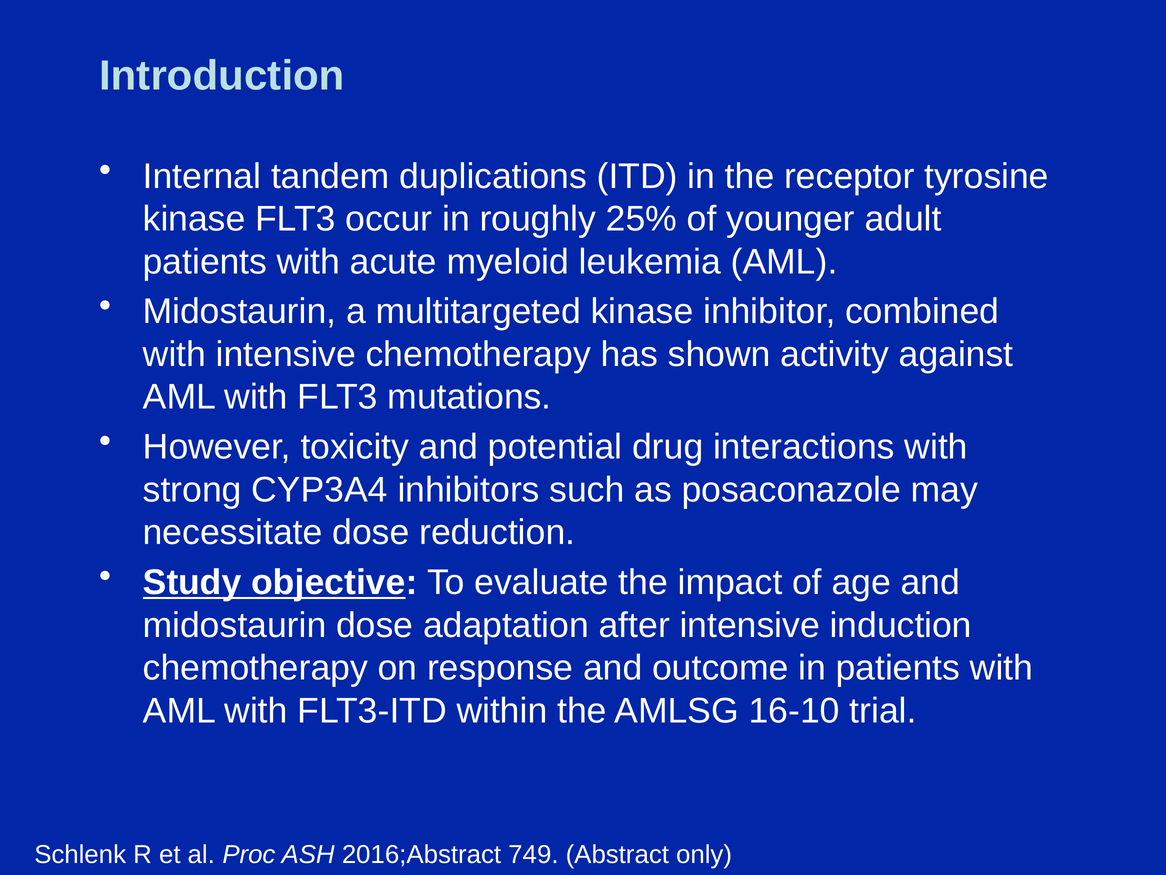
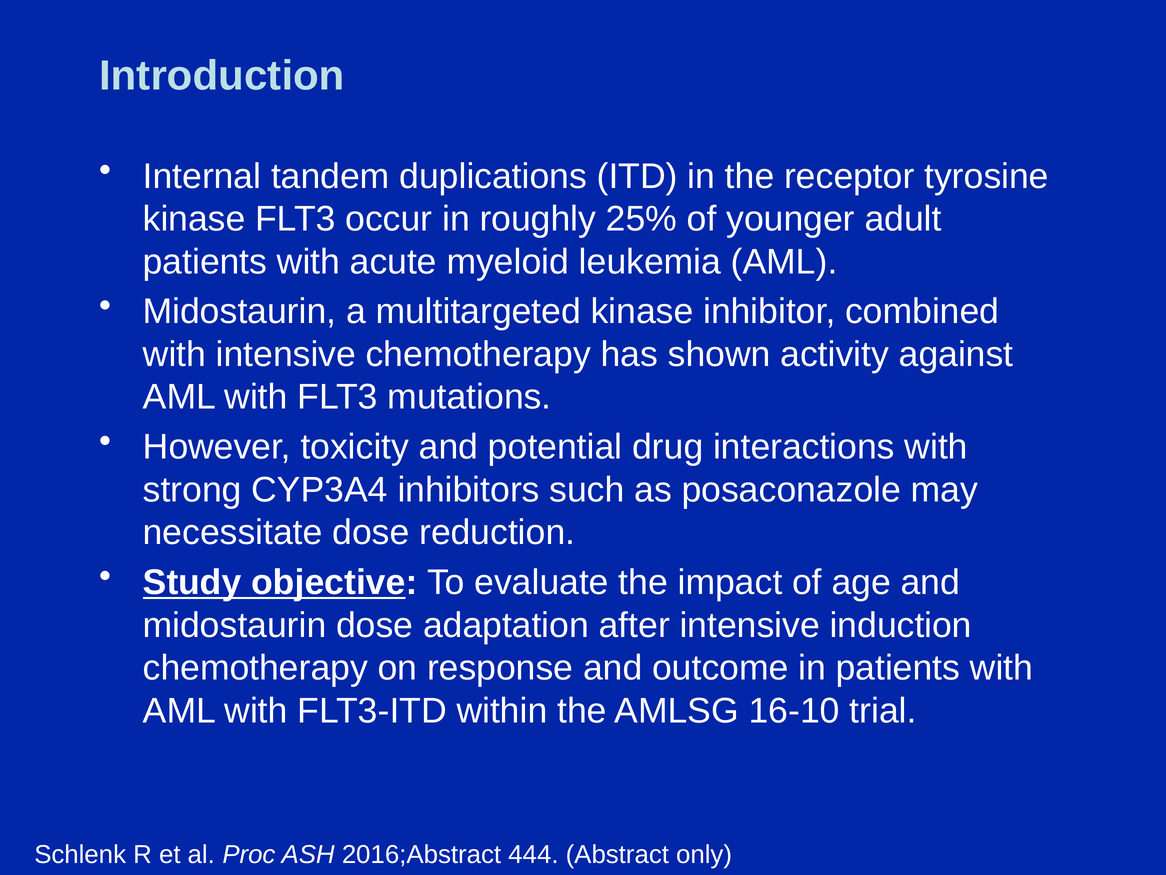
749: 749 -> 444
